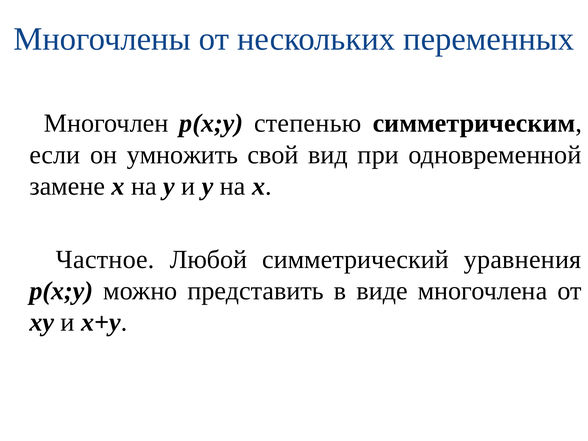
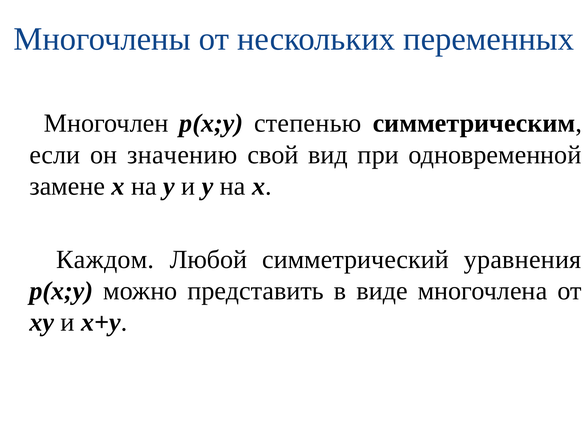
умножить: умножить -> значению
Частное: Частное -> Каждом
